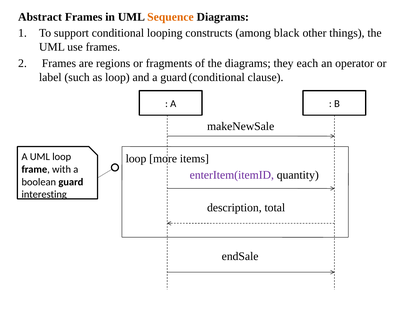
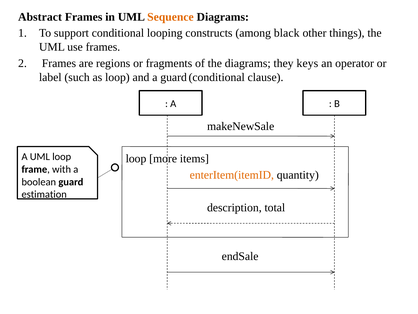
each: each -> keys
enterItem(itemID colour: purple -> orange
interesting: interesting -> estimation
